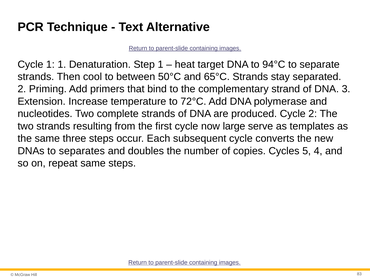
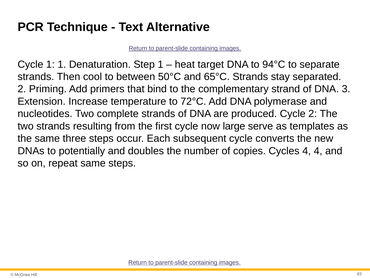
separates: separates -> potentially
Cycles 5: 5 -> 4
